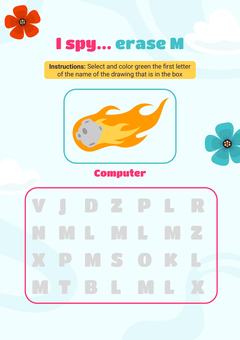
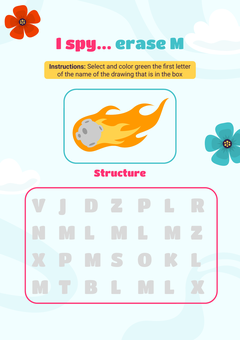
Computer: Computer -> Structure
